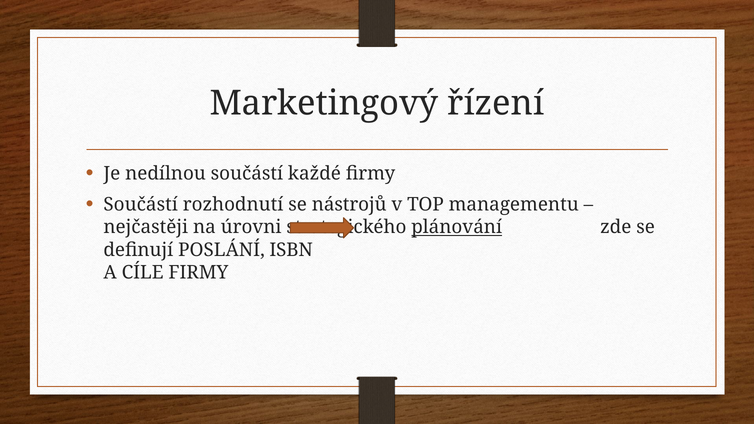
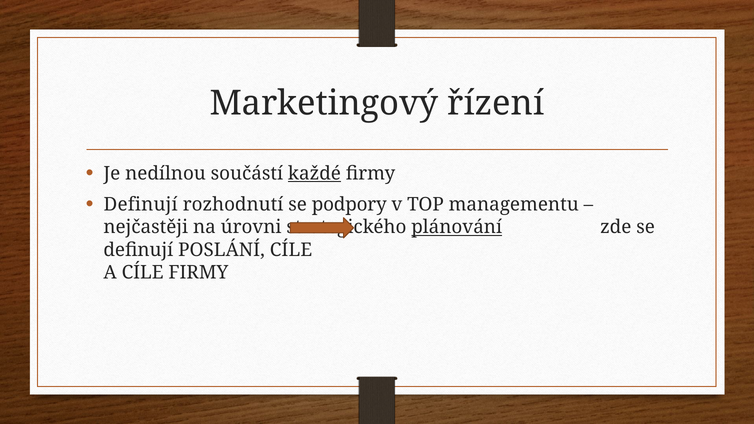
každé underline: none -> present
Součástí at (141, 205): Součástí -> Definují
nástrojů: nástrojů -> podpory
POSLÁNÍ ISBN: ISBN -> CÍLE
